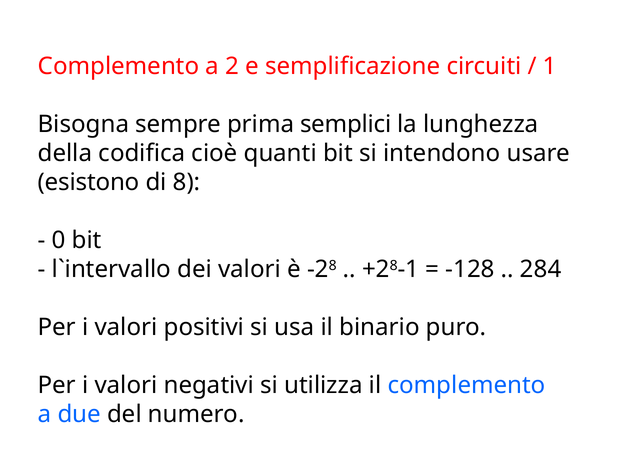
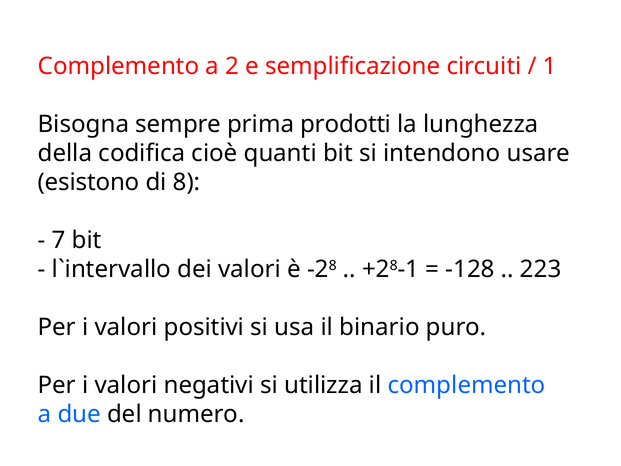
semplici: semplici -> prodotti
0: 0 -> 7
284: 284 -> 223
